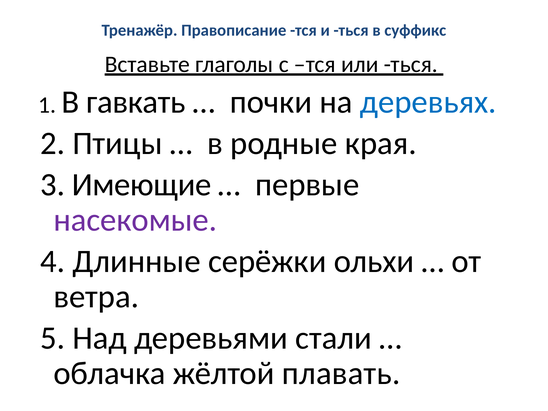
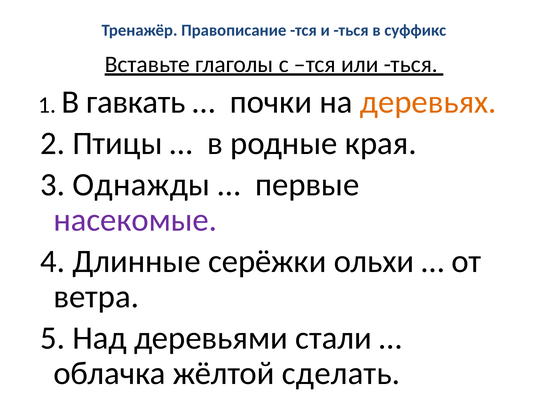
деревьях colour: blue -> orange
Имеющие: Имеющие -> Однажды
плавать: плавать -> сделать
